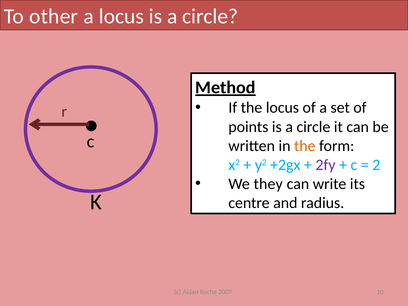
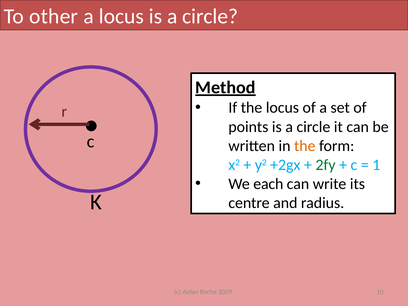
2fy colour: purple -> green
2: 2 -> 1
they: they -> each
